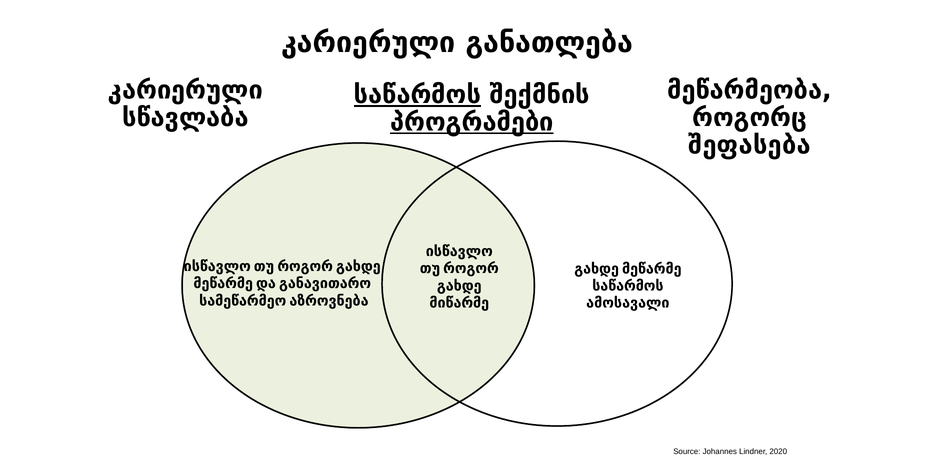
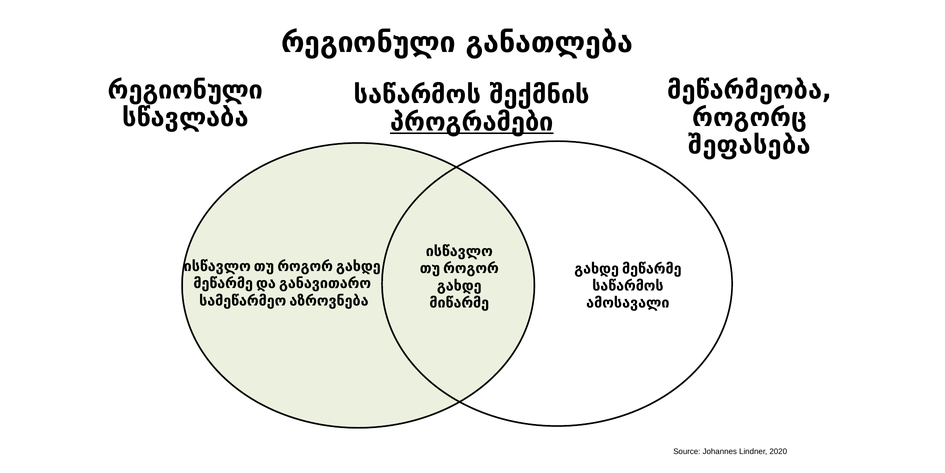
კარიერული at (368, 43): კარიერული -> რეგიონული
კარიერული at (185, 90): კარიერული -> რეგიონული
საწარმოს at (418, 95) underline: present -> none
